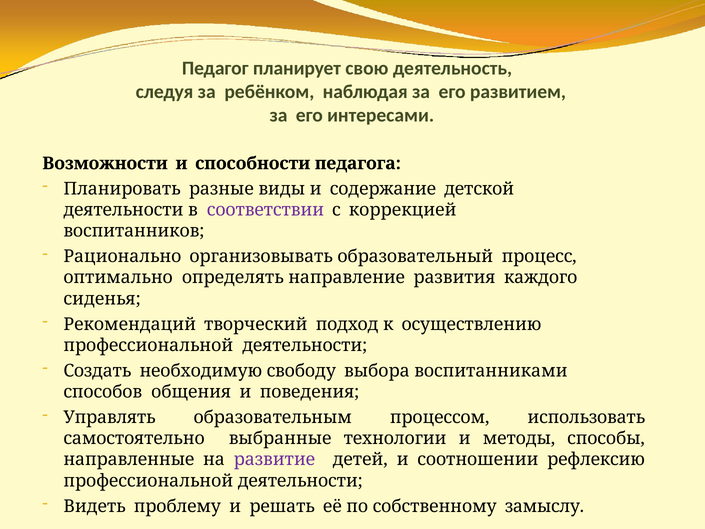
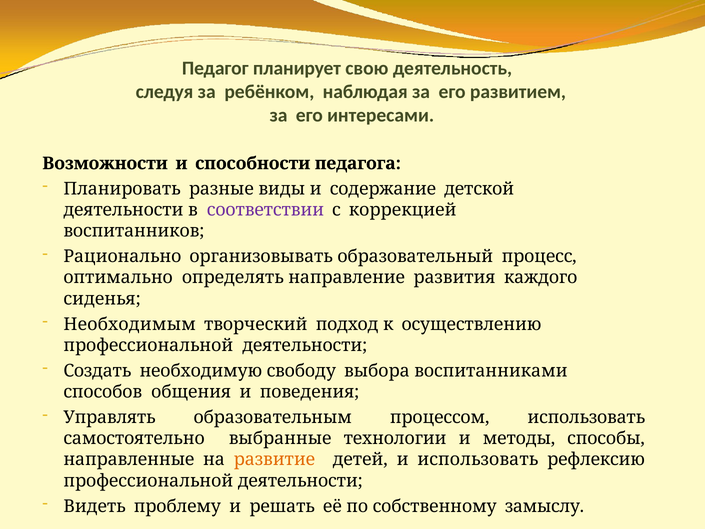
Рекомендаций: Рекомендаций -> Необходимым
развитие colour: purple -> orange
и соотношении: соотношении -> использовать
